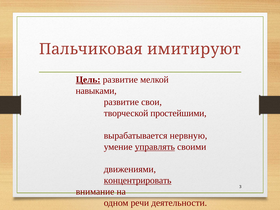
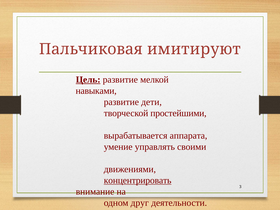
свои: свои -> дети
нервную: нервную -> аппарата
управлять underline: present -> none
речи: речи -> друг
